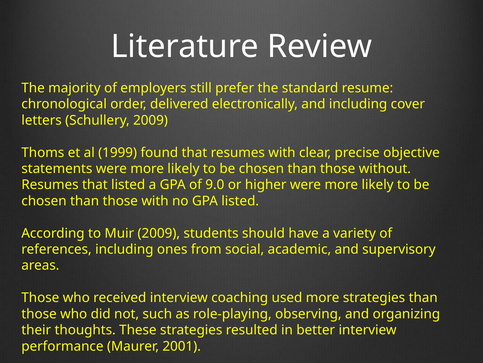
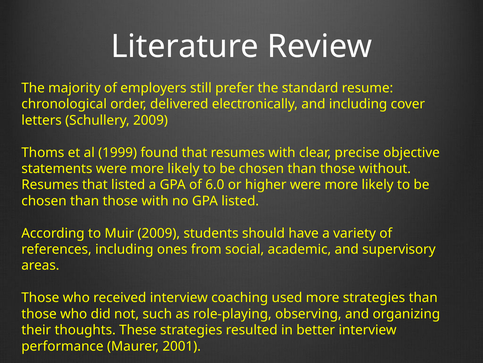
9.0: 9.0 -> 6.0
